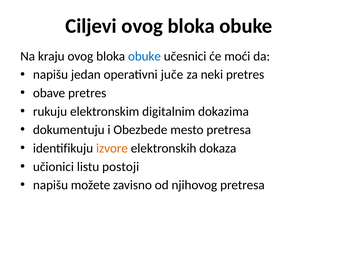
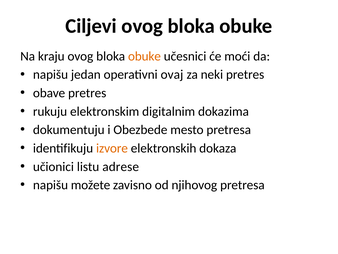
obuke at (144, 56) colour: blue -> orange
juče: juče -> ovaj
postoji: postoji -> adrese
